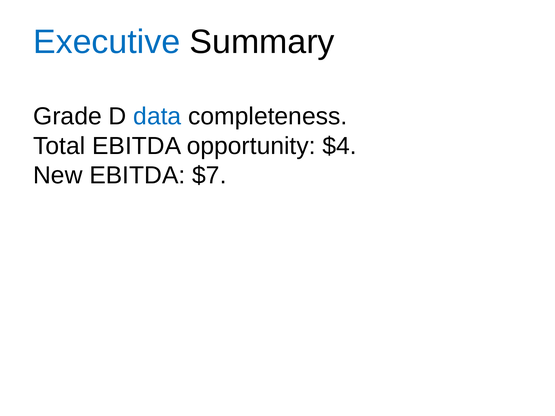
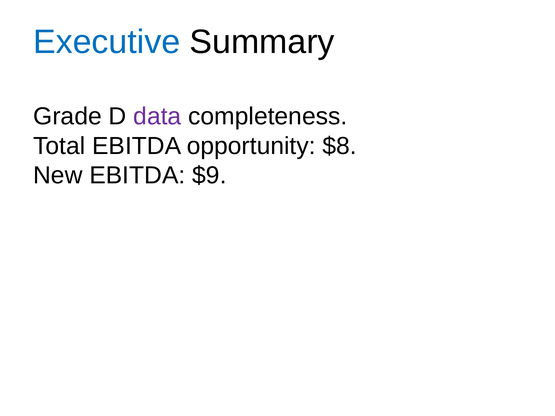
data colour: blue -> purple
$4: $4 -> $8
$7: $7 -> $9
